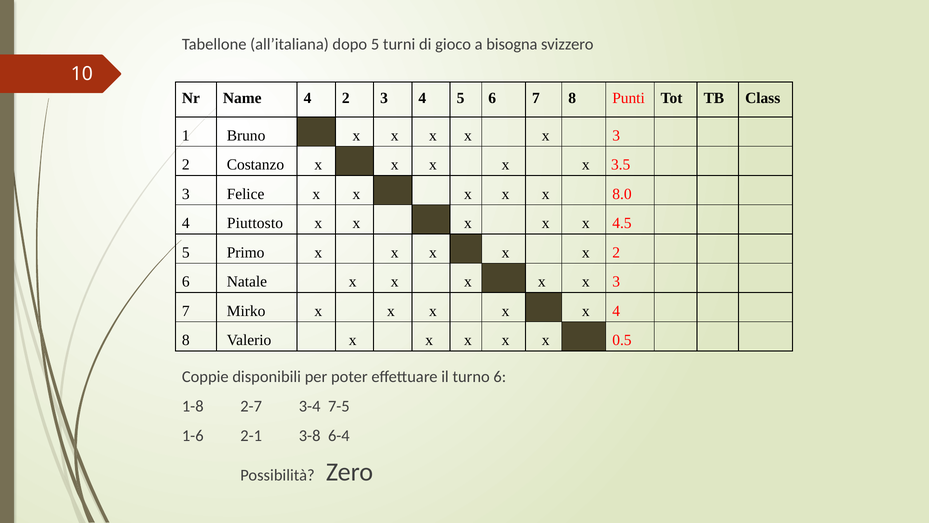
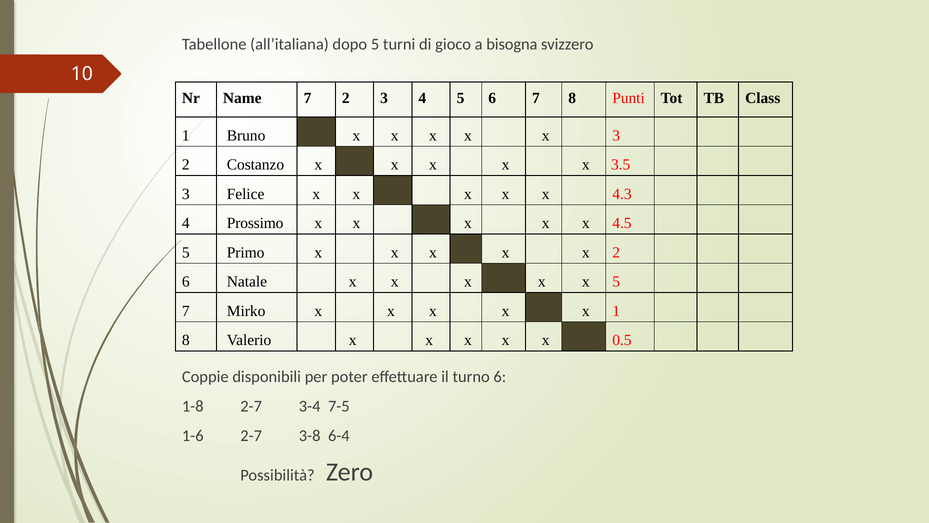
Name 4: 4 -> 7
8.0: 8.0 -> 4.3
Piuttosto: Piuttosto -> Prossimo
3 at (616, 281): 3 -> 5
x 4: 4 -> 1
1-6 2-1: 2-1 -> 2-7
